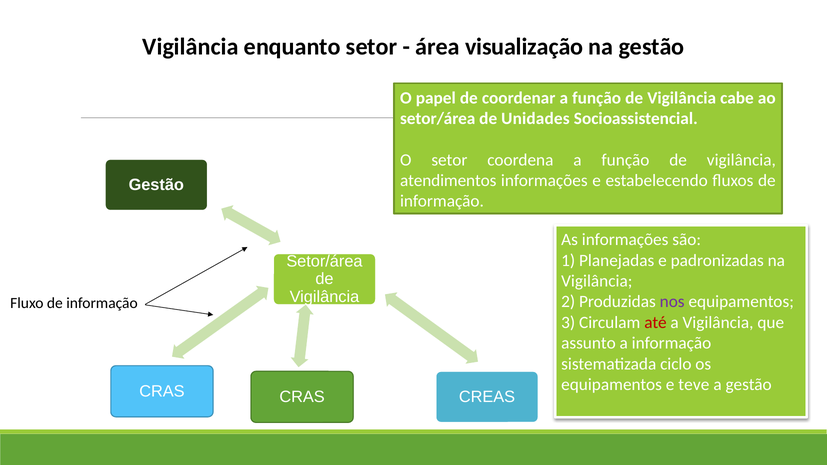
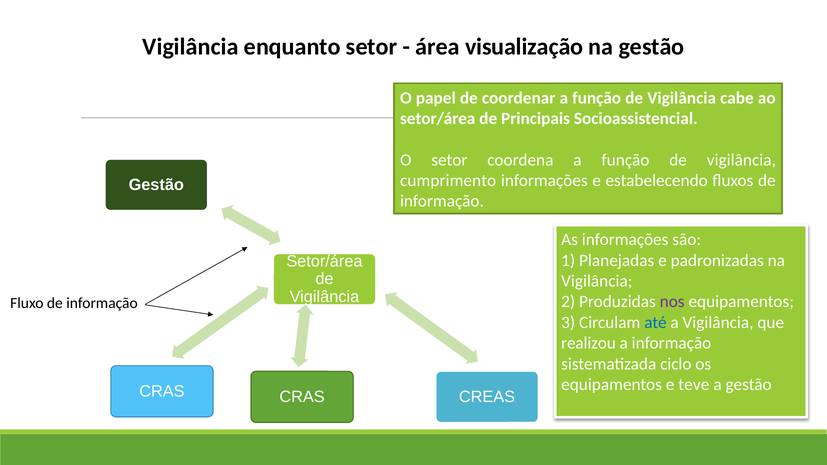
Unidades: Unidades -> Principais
atendimentos: atendimentos -> cumprimento
até colour: red -> blue
assunto: assunto -> realizou
